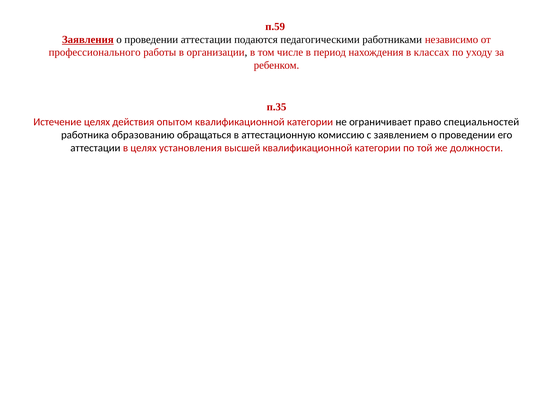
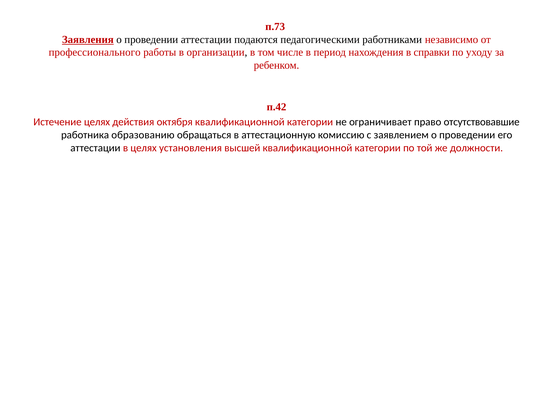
п.59: п.59 -> п.73
классах: классах -> справки
п.35: п.35 -> п.42
опытом: опытом -> октября
специальностей: специальностей -> отсутствовавшие
